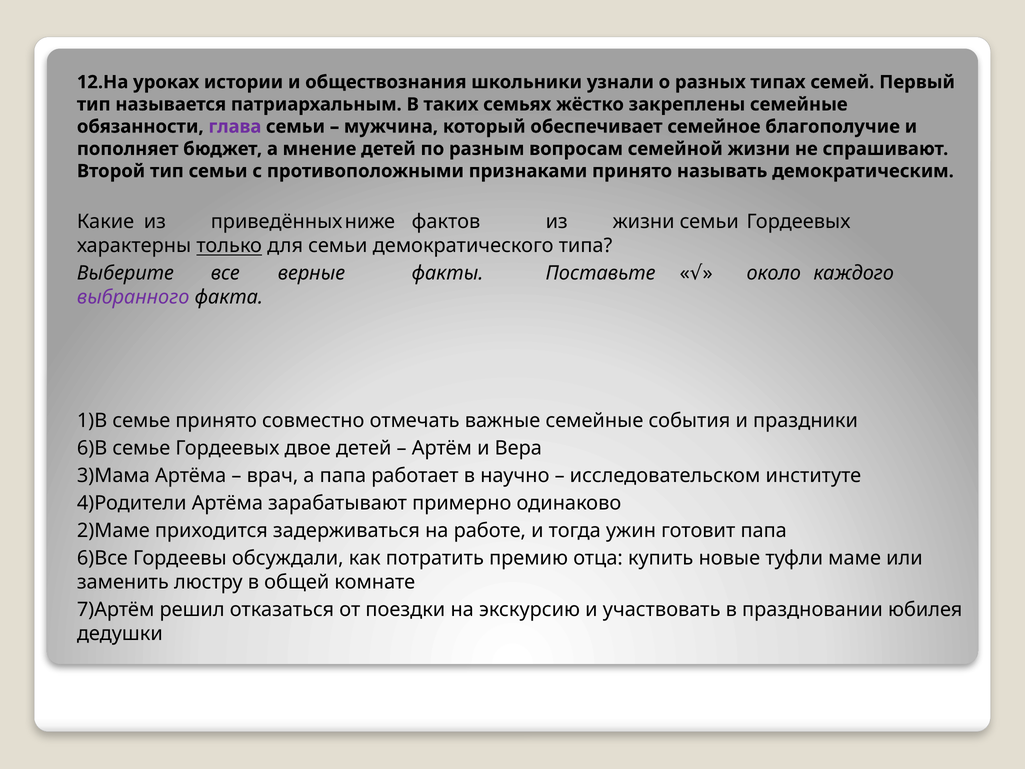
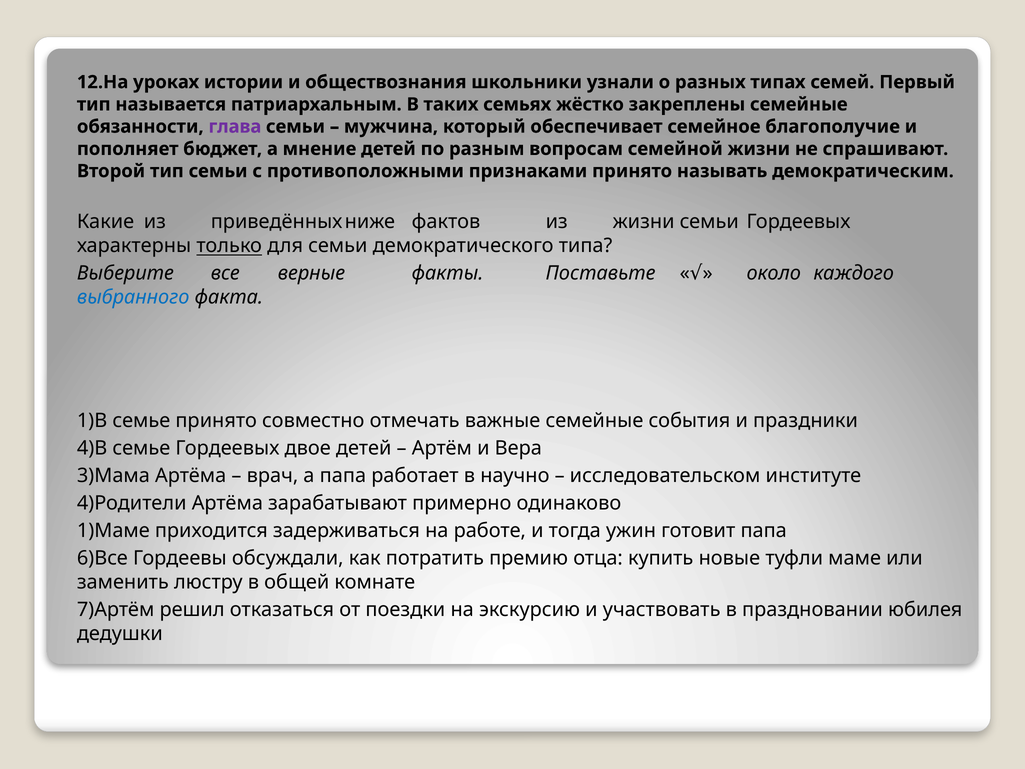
выбранного colour: purple -> blue
6)В: 6)В -> 4)В
2)Маме: 2)Маме -> 1)Маме
